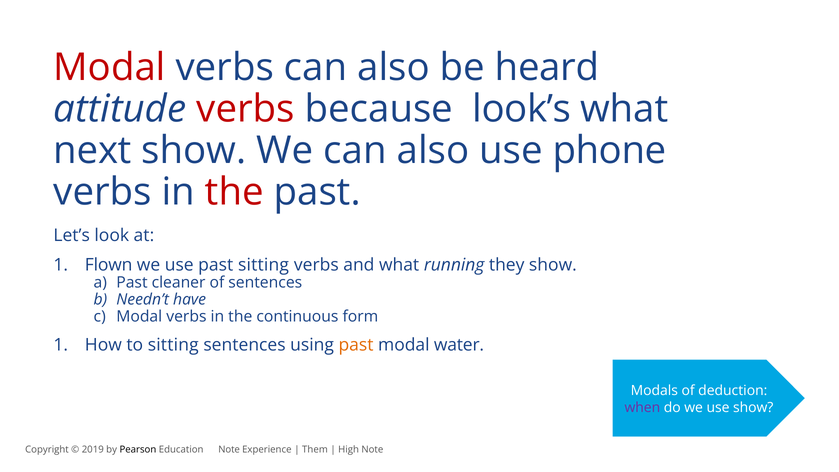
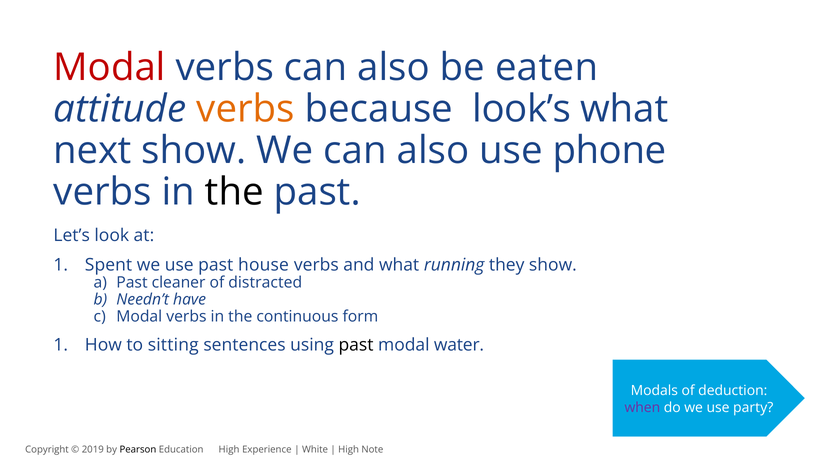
heard: heard -> eaten
verbs at (246, 109) colour: red -> orange
the at (234, 192) colour: red -> black
Flown: Flown -> Spent
past sitting: sitting -> house
of sentences: sentences -> distracted
past at (356, 345) colour: orange -> black
use show: show -> party
Education Note: Note -> High
Them: Them -> White
